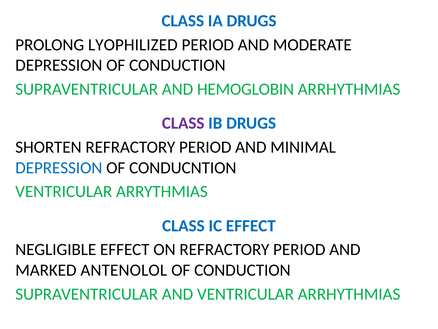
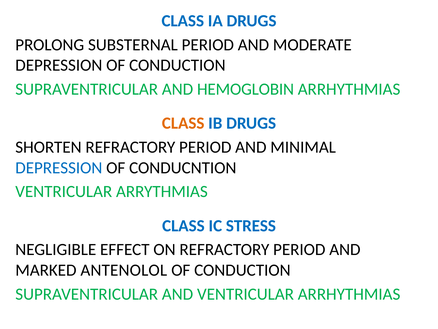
LYOPHILIZED: LYOPHILIZED -> SUBSTERNAL
CLASS at (183, 123) colour: purple -> orange
IC EFFECT: EFFECT -> STRESS
